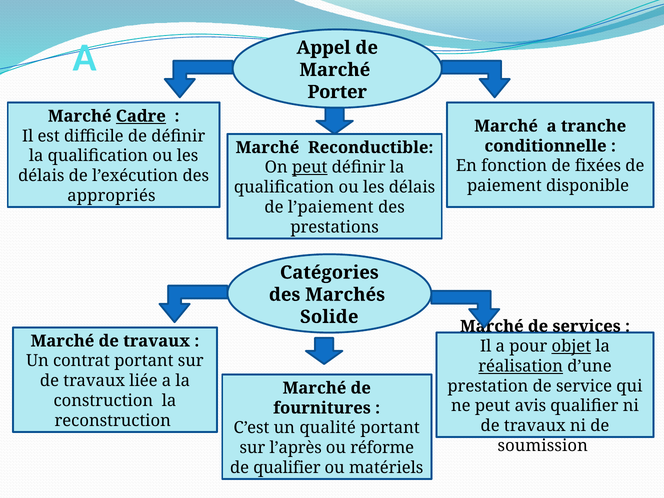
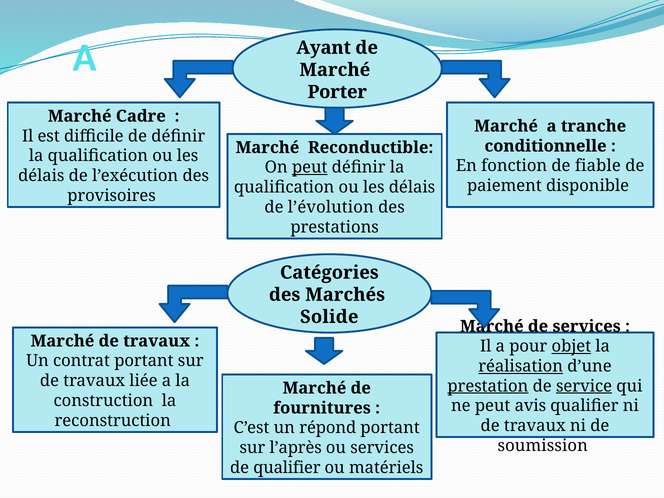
Appel: Appel -> Ayant
Cadre underline: present -> none
fixées: fixées -> fiable
appropriés: appropriés -> provisoires
l’paiement: l’paiement -> l’évolution
prestation underline: none -> present
service underline: none -> present
qualité: qualité -> répond
ou réforme: réforme -> services
